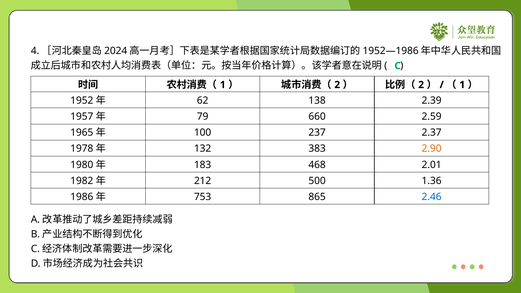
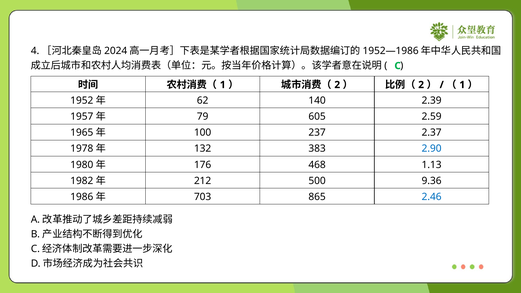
138: 138 -> 140
660: 660 -> 605
2.90 colour: orange -> blue
183: 183 -> 176
2.01: 2.01 -> 1.13
1.36: 1.36 -> 9.36
753: 753 -> 703
